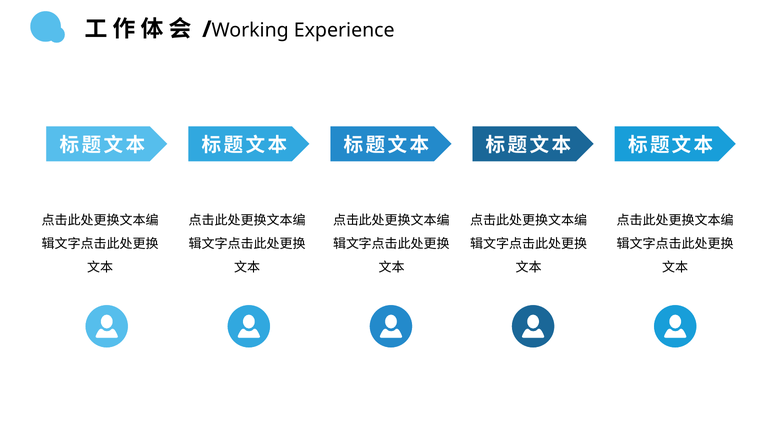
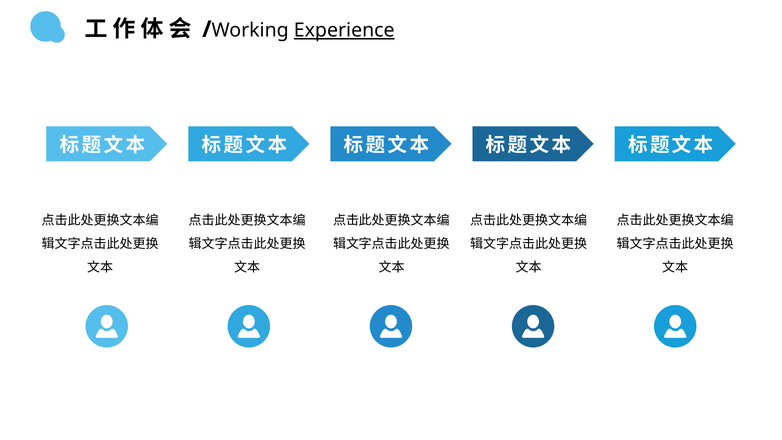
Experience underline: none -> present
